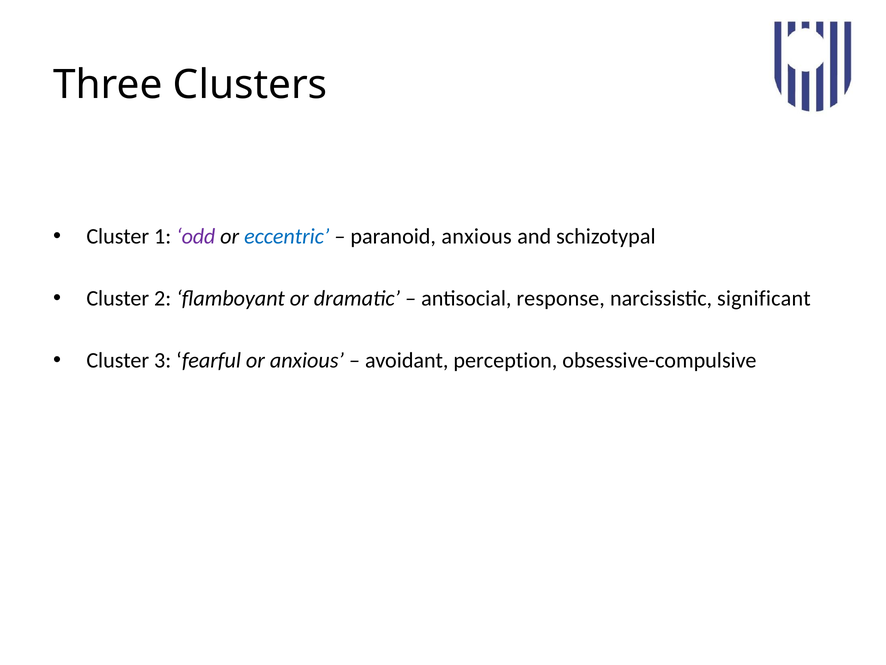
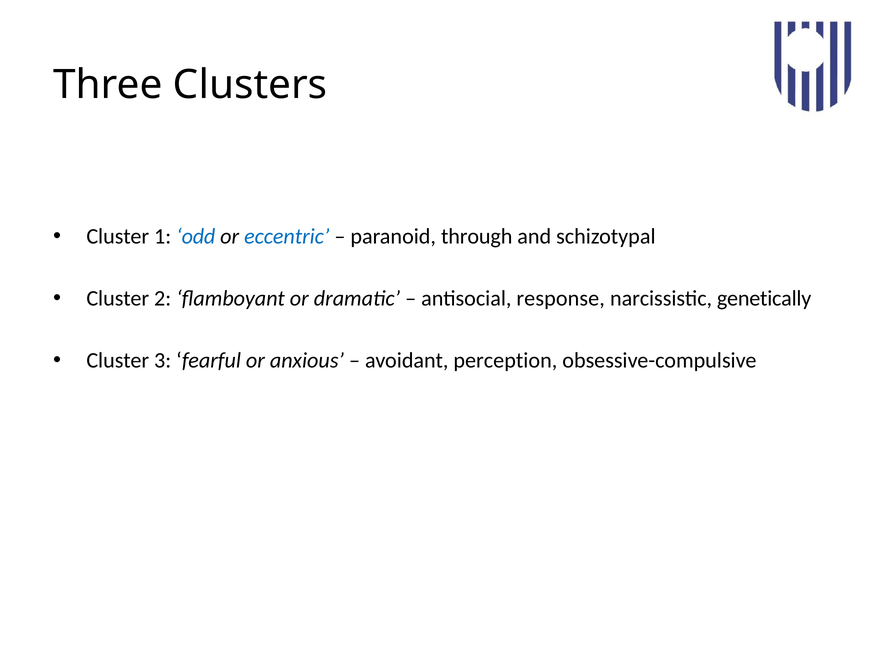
odd colour: purple -> blue
paranoid anxious: anxious -> through
significant: significant -> genetically
